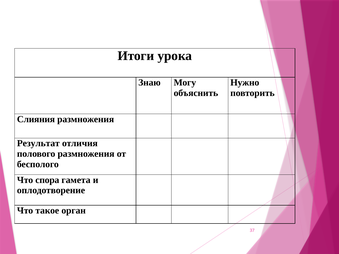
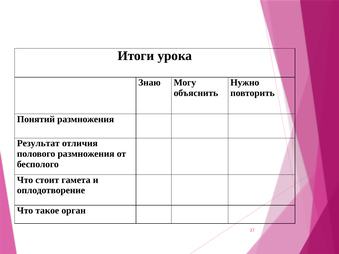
Слияния: Слияния -> Понятий
спора: спора -> стоит
